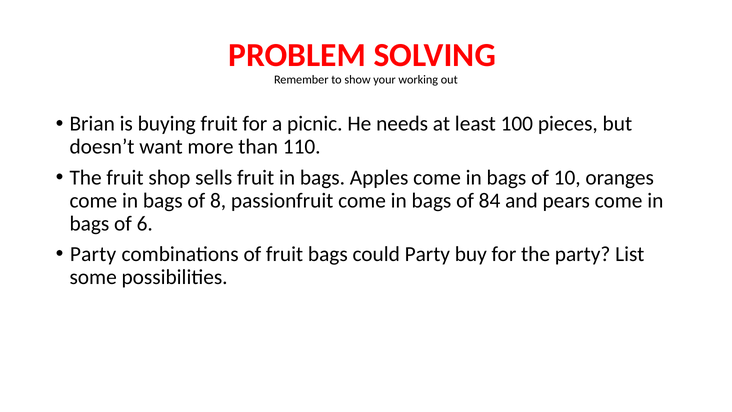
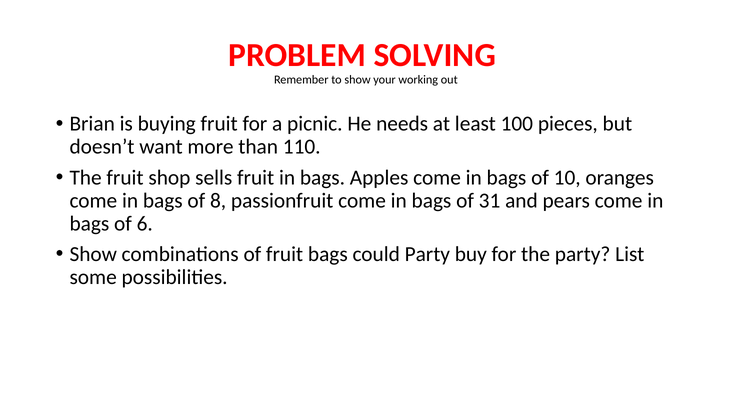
84: 84 -> 31
Party at (93, 254): Party -> Show
